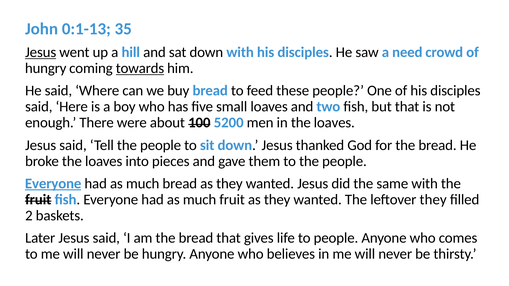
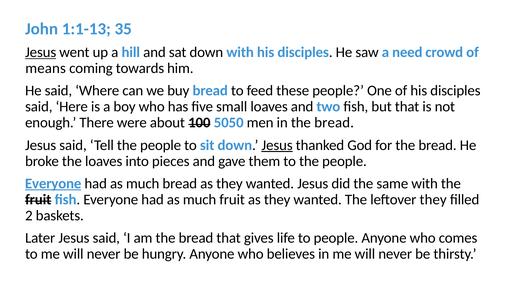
0:1-13: 0:1-13 -> 1:1-13
hungry at (46, 68): hungry -> means
towards underline: present -> none
5200: 5200 -> 5050
in the loaves: loaves -> bread
Jesus at (277, 145) underline: none -> present
